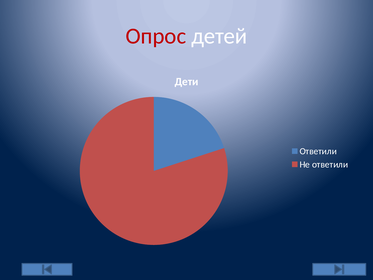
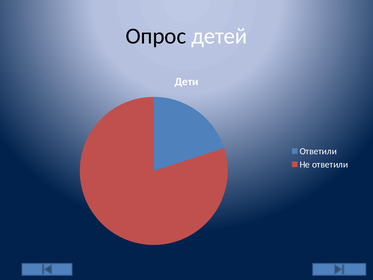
Опрос colour: red -> black
